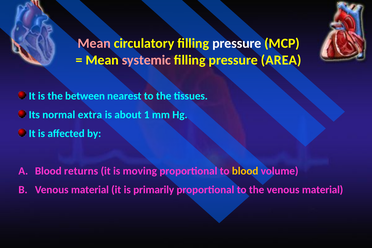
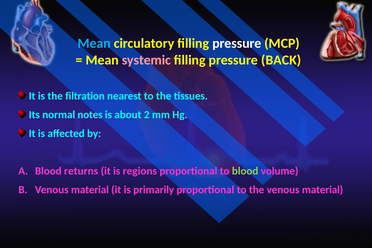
Mean at (94, 43) colour: pink -> light blue
AREA: AREA -> BACK
between: between -> filtration
extra: extra -> notes
1: 1 -> 2
moving: moving -> regions
blood at (245, 171) colour: yellow -> light green
